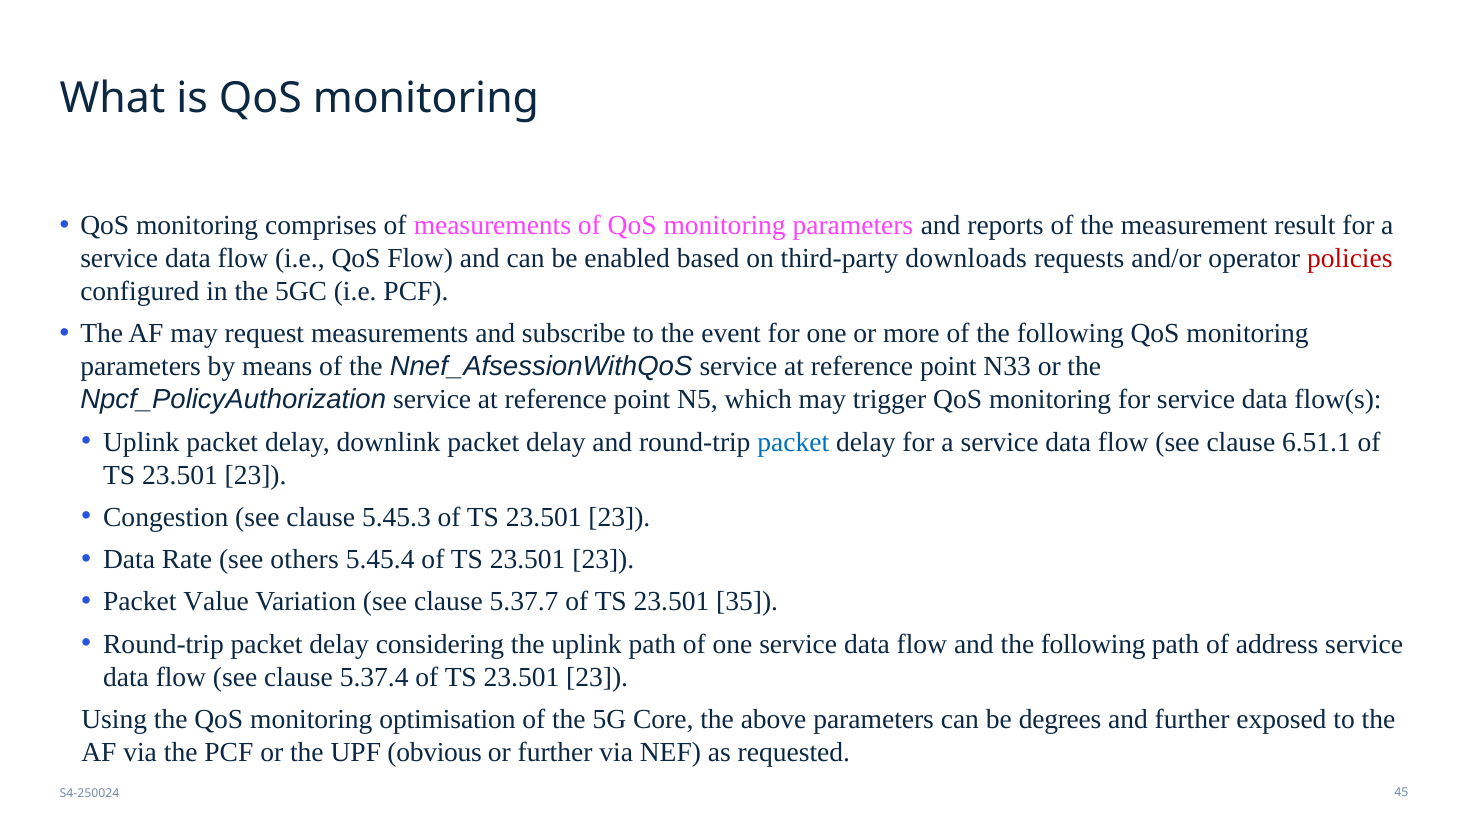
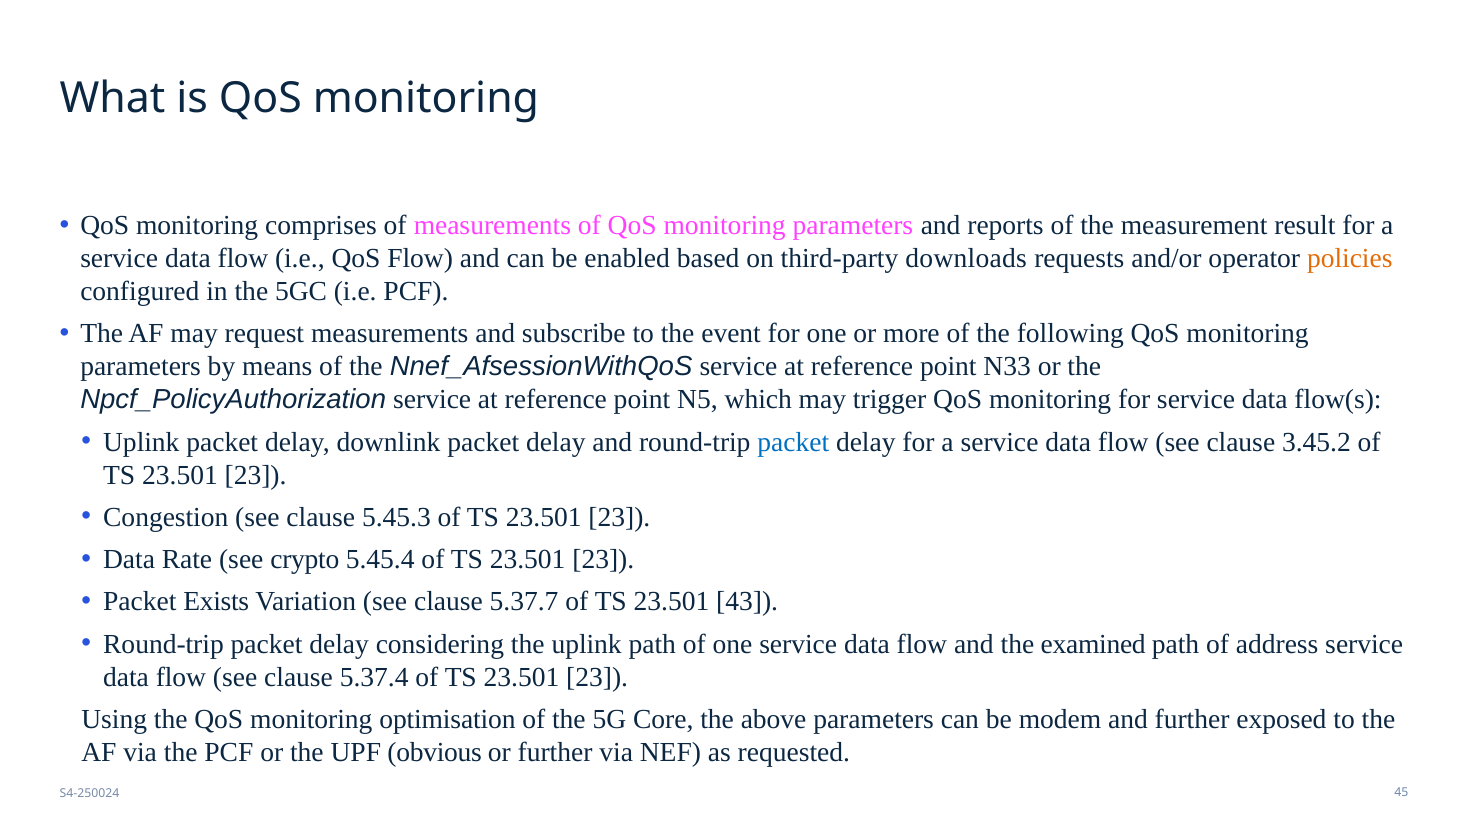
policies colour: red -> orange
6.51.1: 6.51.1 -> 3.45.2
others: others -> crypto
Value: Value -> Exists
35: 35 -> 43
and the following: following -> examined
degrees: degrees -> modem
